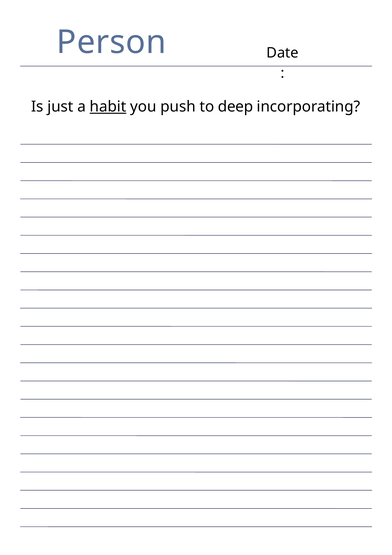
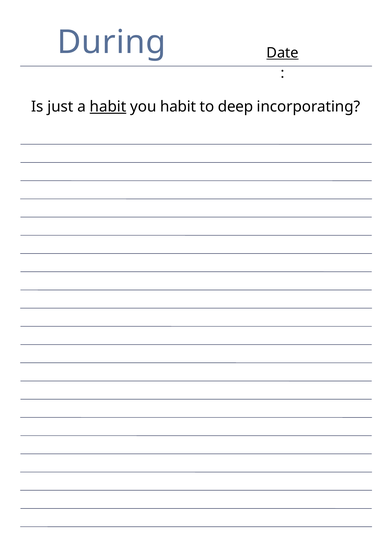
Person: Person -> During
Date underline: none -> present
you push: push -> habit
